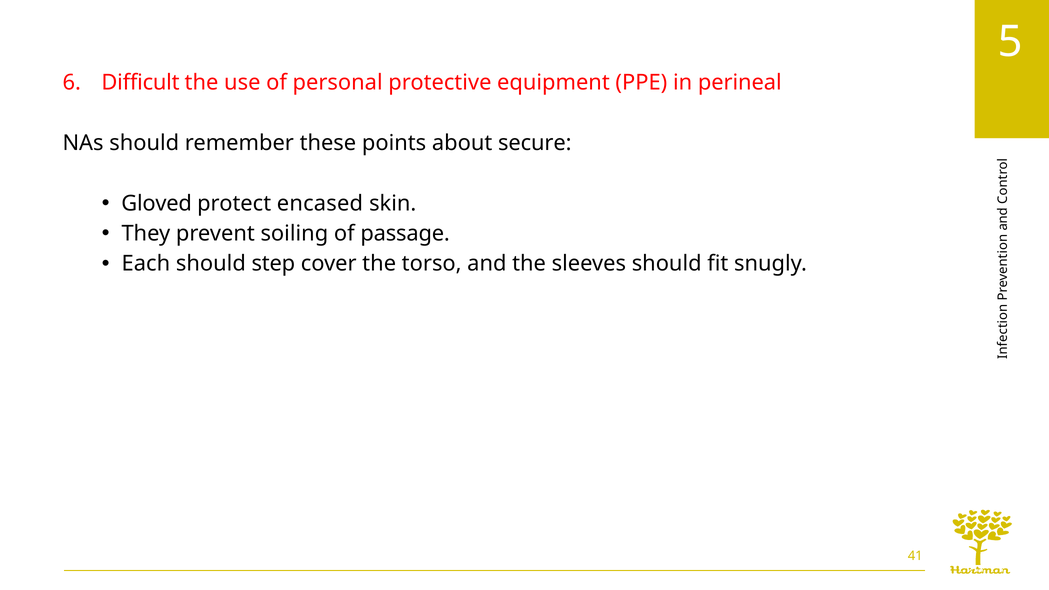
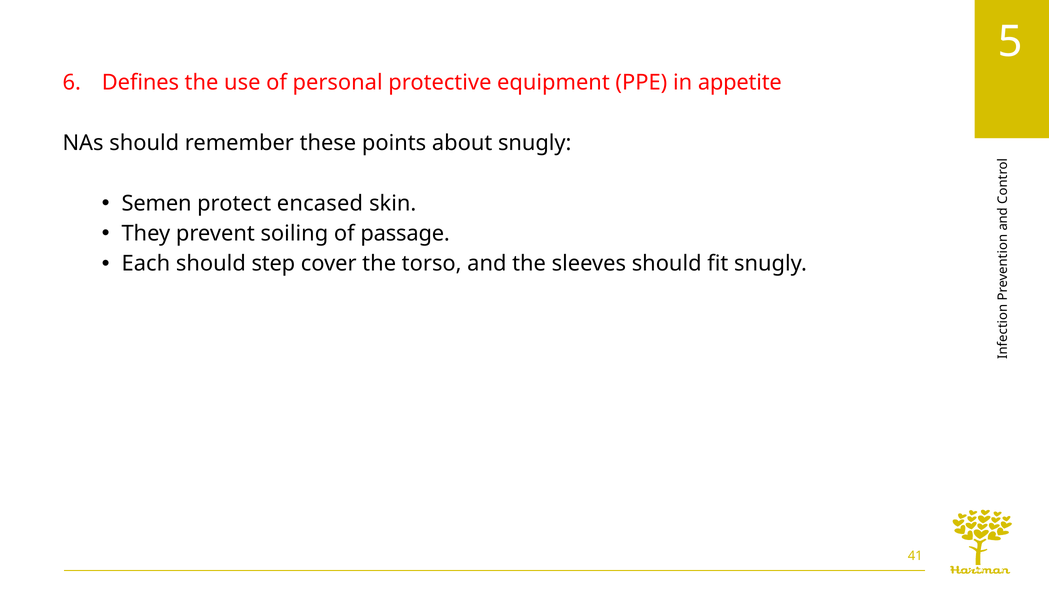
Difficult: Difficult -> Defines
perineal: perineal -> appetite
about secure: secure -> snugly
Gloved: Gloved -> Semen
